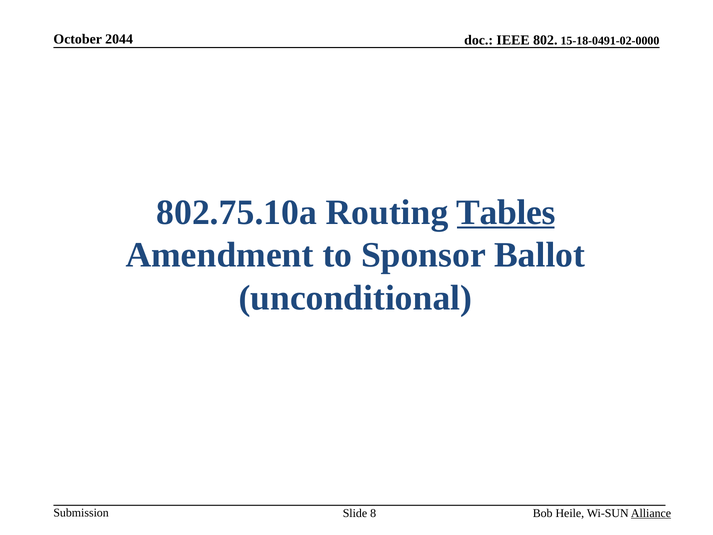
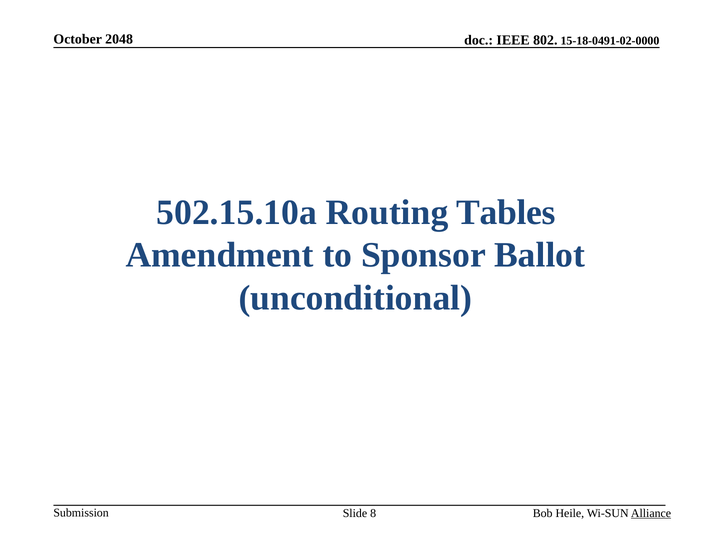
2044: 2044 -> 2048
802.75.10a: 802.75.10a -> 502.15.10a
Tables underline: present -> none
